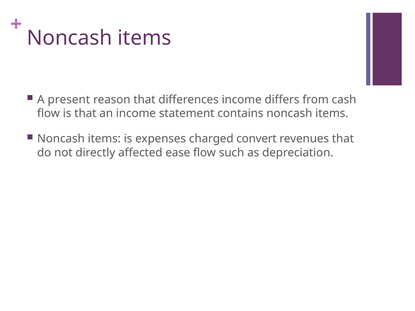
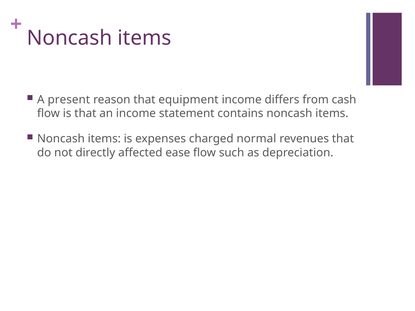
differences: differences -> equipment
convert: convert -> normal
